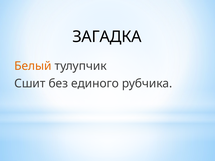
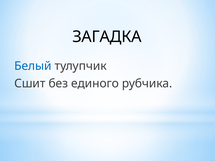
Белый colour: orange -> blue
